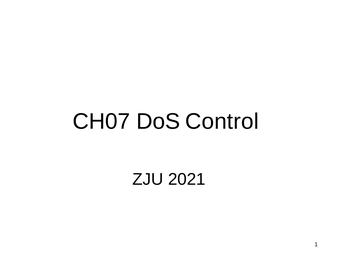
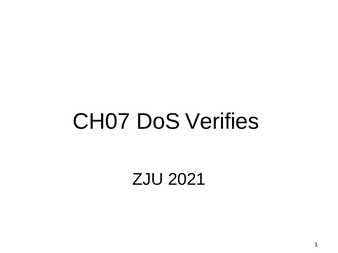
Control: Control -> Verifies
